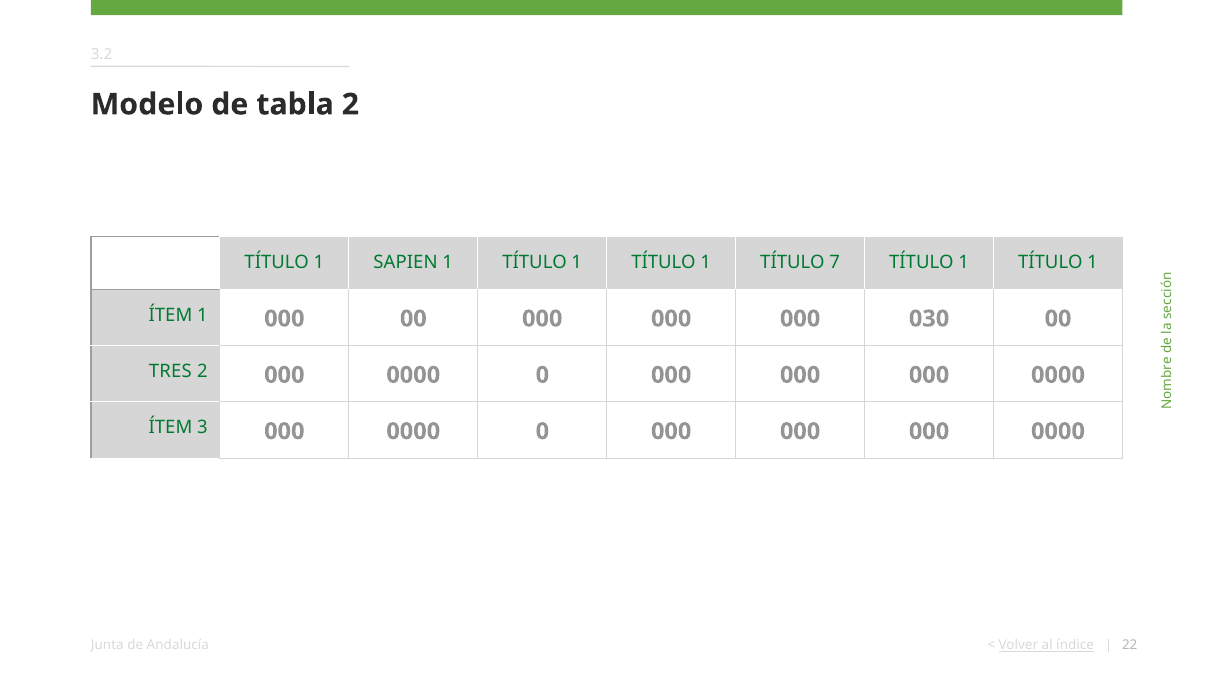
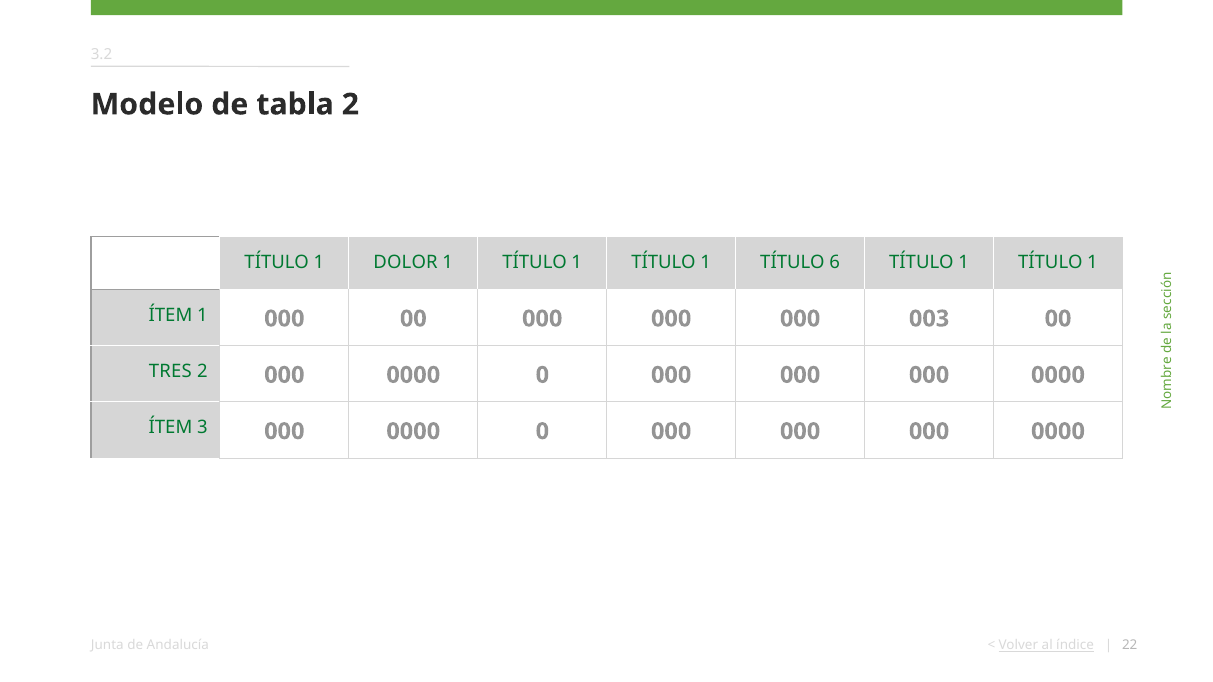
SAPIEN: SAPIEN -> DOLOR
7: 7 -> 6
030: 030 -> 003
